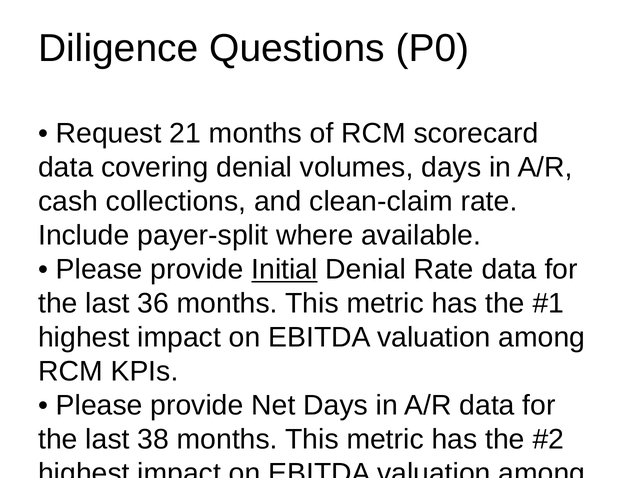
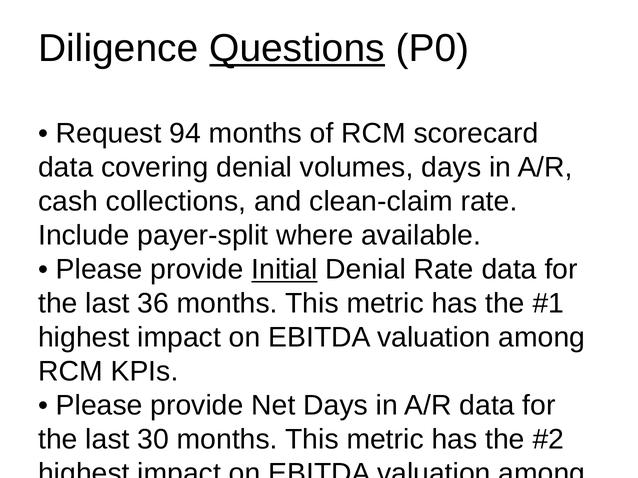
Questions underline: none -> present
21: 21 -> 94
38: 38 -> 30
